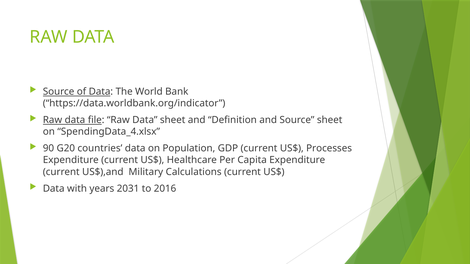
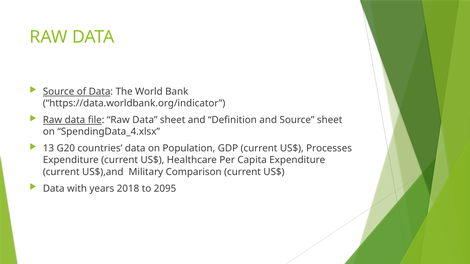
90: 90 -> 13
Calculations: Calculations -> Comparison
2031: 2031 -> 2018
2016: 2016 -> 2095
